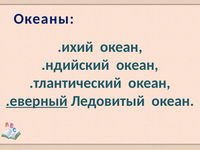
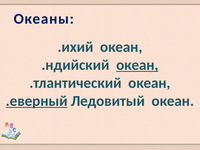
океан at (137, 65) underline: none -> present
